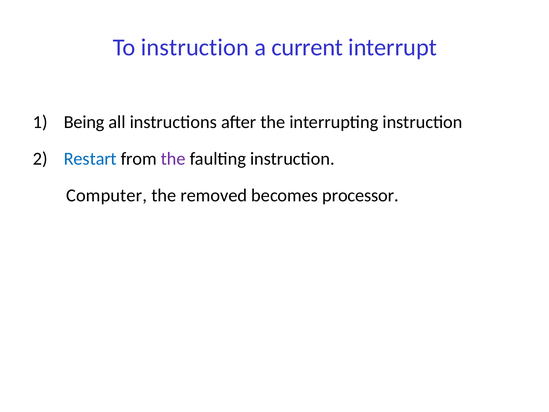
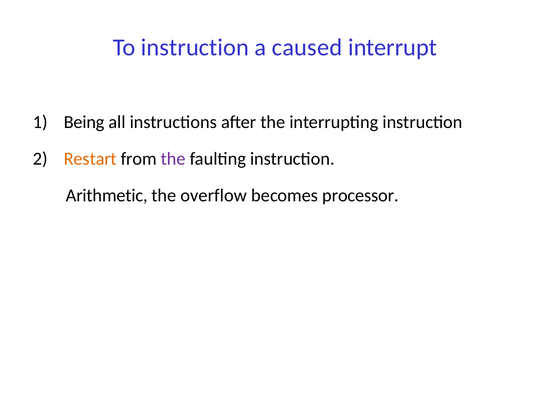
current: current -> caused
Restart colour: blue -> orange
Computer: Computer -> Arithmetic
removed: removed -> overflow
